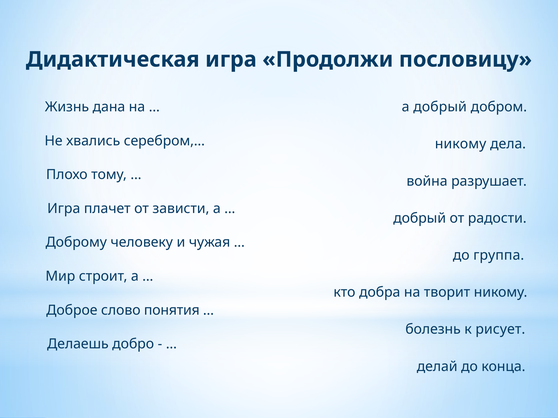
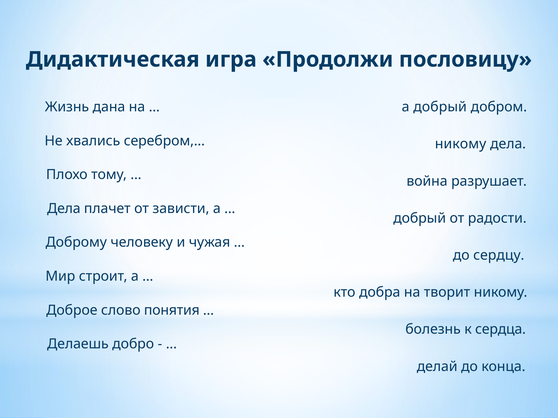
Игра at (64, 209): Игра -> Дела
группа: группа -> сердцу
рисует: рисует -> сердца
